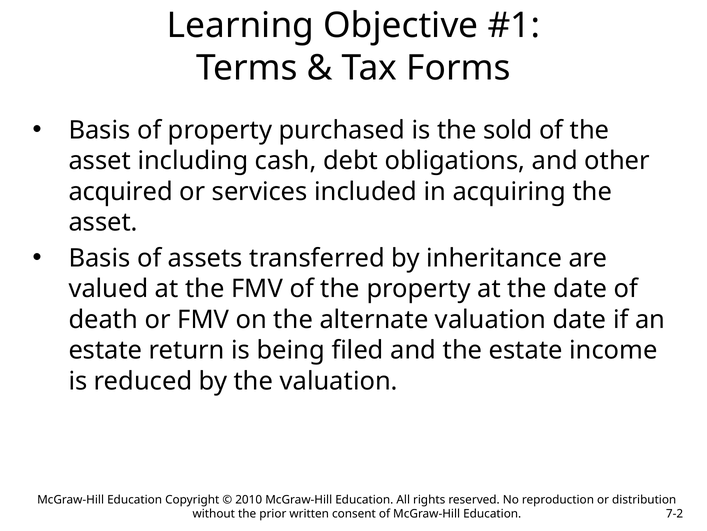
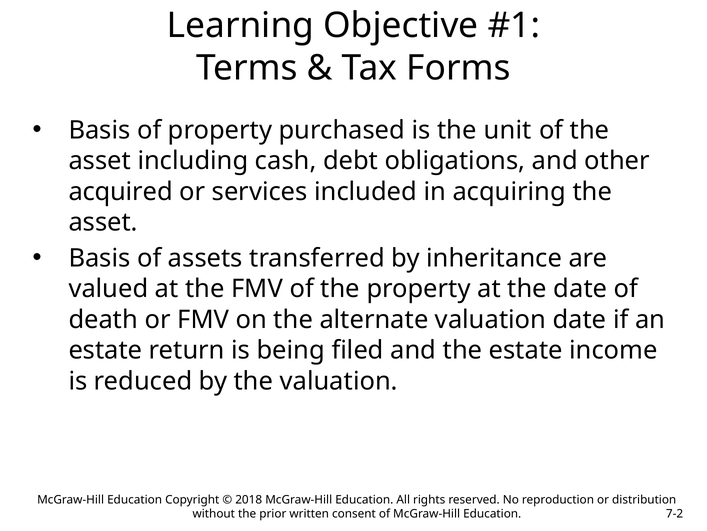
sold: sold -> unit
2010: 2010 -> 2018
